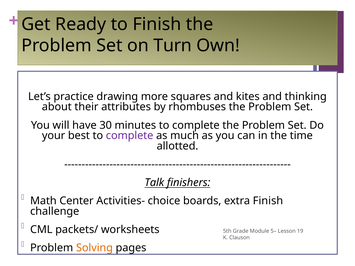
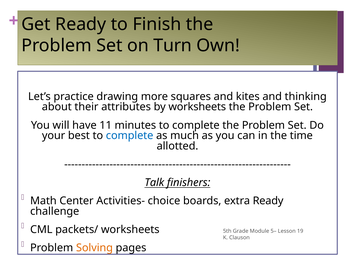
by rhombuses: rhombuses -> worksheets
30: 30 -> 11
complete at (130, 136) colour: purple -> blue
extra Finish: Finish -> Ready
